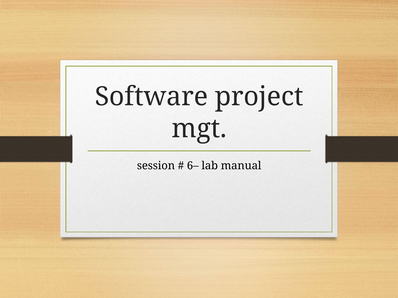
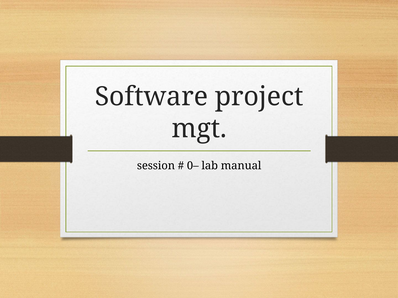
6–: 6– -> 0–
